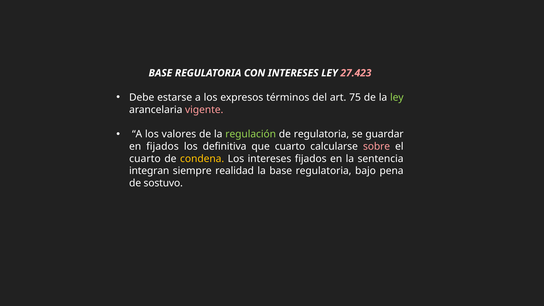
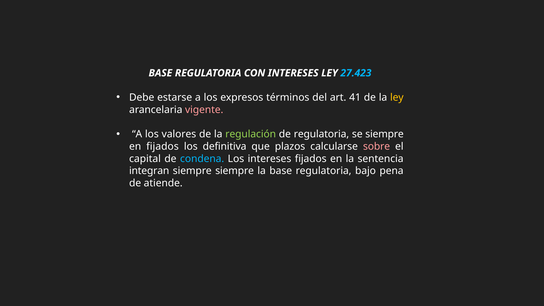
27.423 colour: pink -> light blue
75: 75 -> 41
ley at (397, 98) colour: light green -> yellow
se guardar: guardar -> siempre
que cuarto: cuarto -> plazos
cuarto at (145, 159): cuarto -> capital
condena colour: yellow -> light blue
siempre realidad: realidad -> siempre
sostuvo: sostuvo -> atiende
